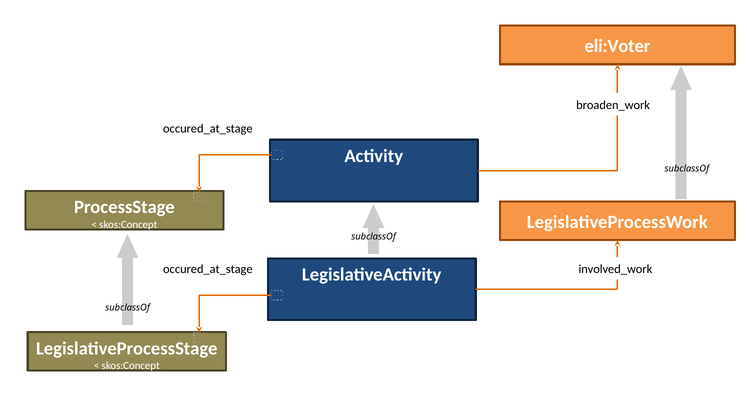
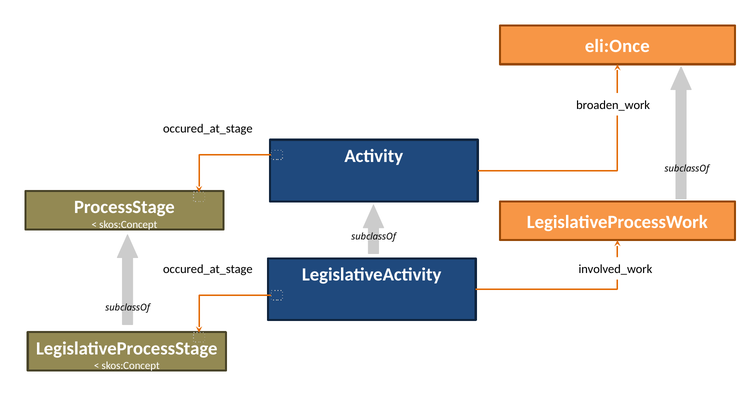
eli:Voter: eli:Voter -> eli:Once
